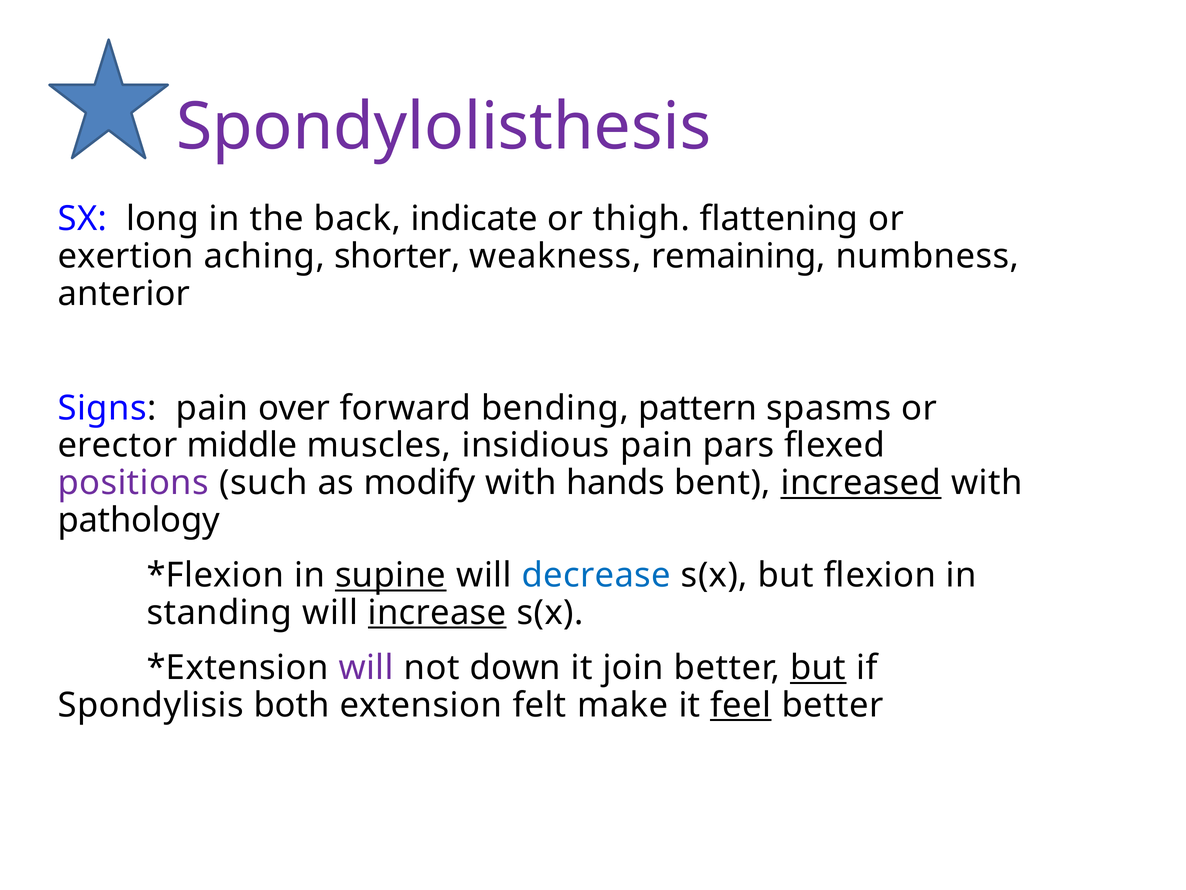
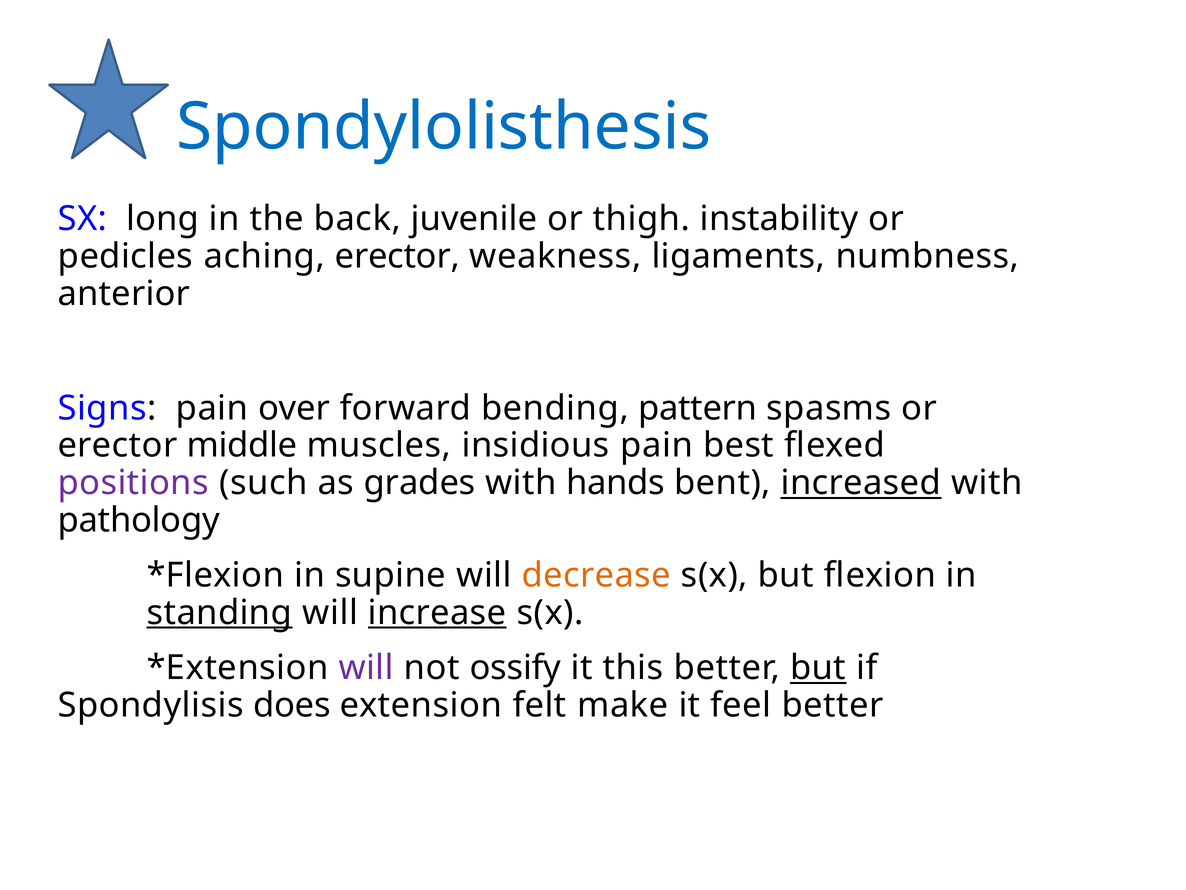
Spondylolisthesis colour: purple -> blue
indicate: indicate -> juvenile
flattening: flattening -> instability
exertion: exertion -> pedicles
aching shorter: shorter -> erector
remaining: remaining -> ligaments
pars: pars -> best
modify: modify -> grades
supine underline: present -> none
decrease colour: blue -> orange
standing underline: none -> present
down: down -> ossify
join: join -> this
both: both -> does
feel underline: present -> none
